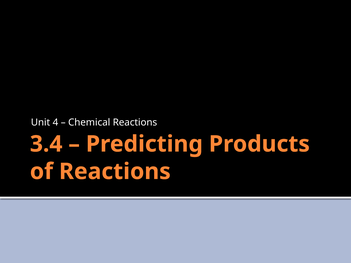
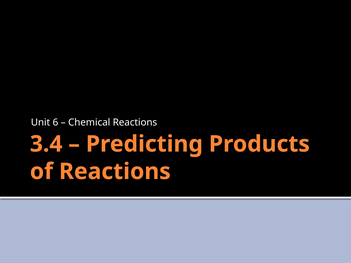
4: 4 -> 6
